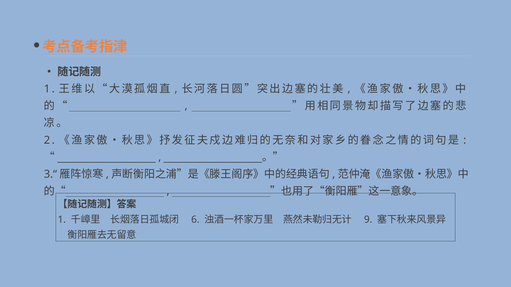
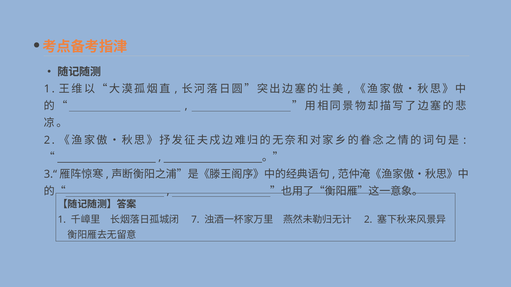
6: 6 -> 7
9 at (368, 219): 9 -> 2
